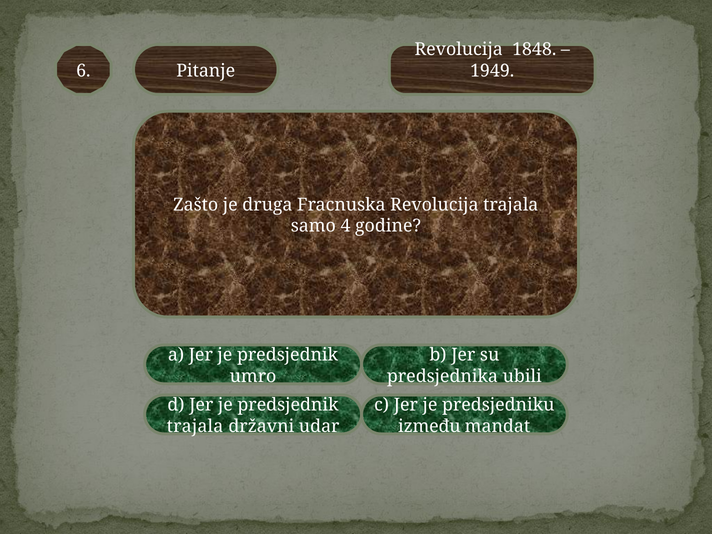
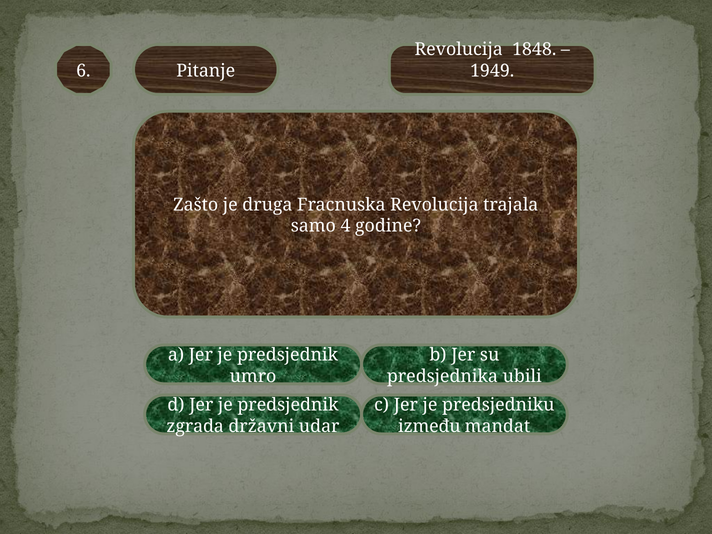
trajala at (195, 426): trajala -> zgrada
